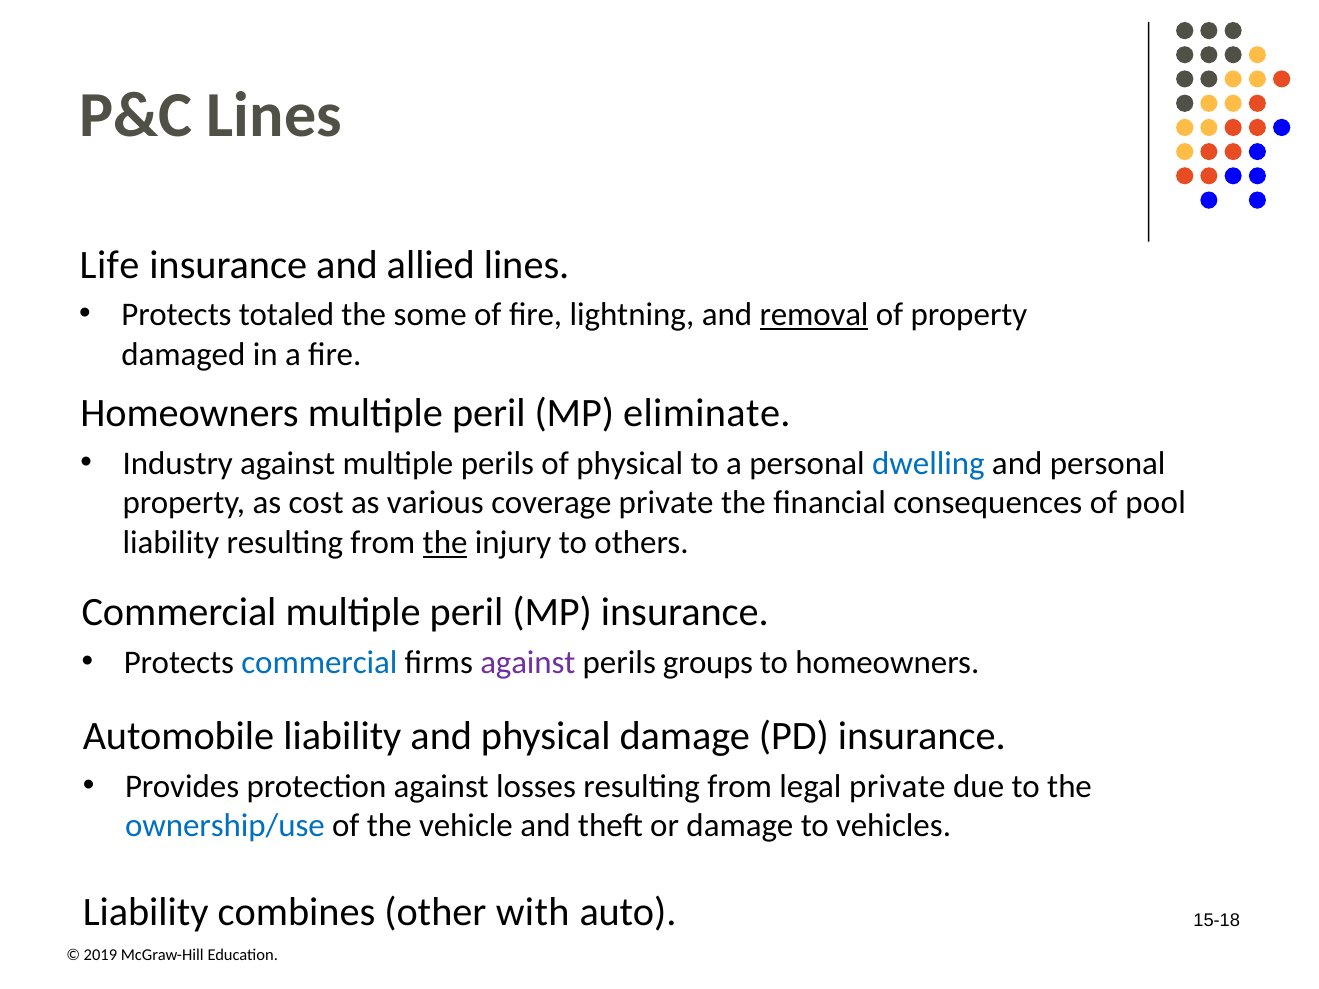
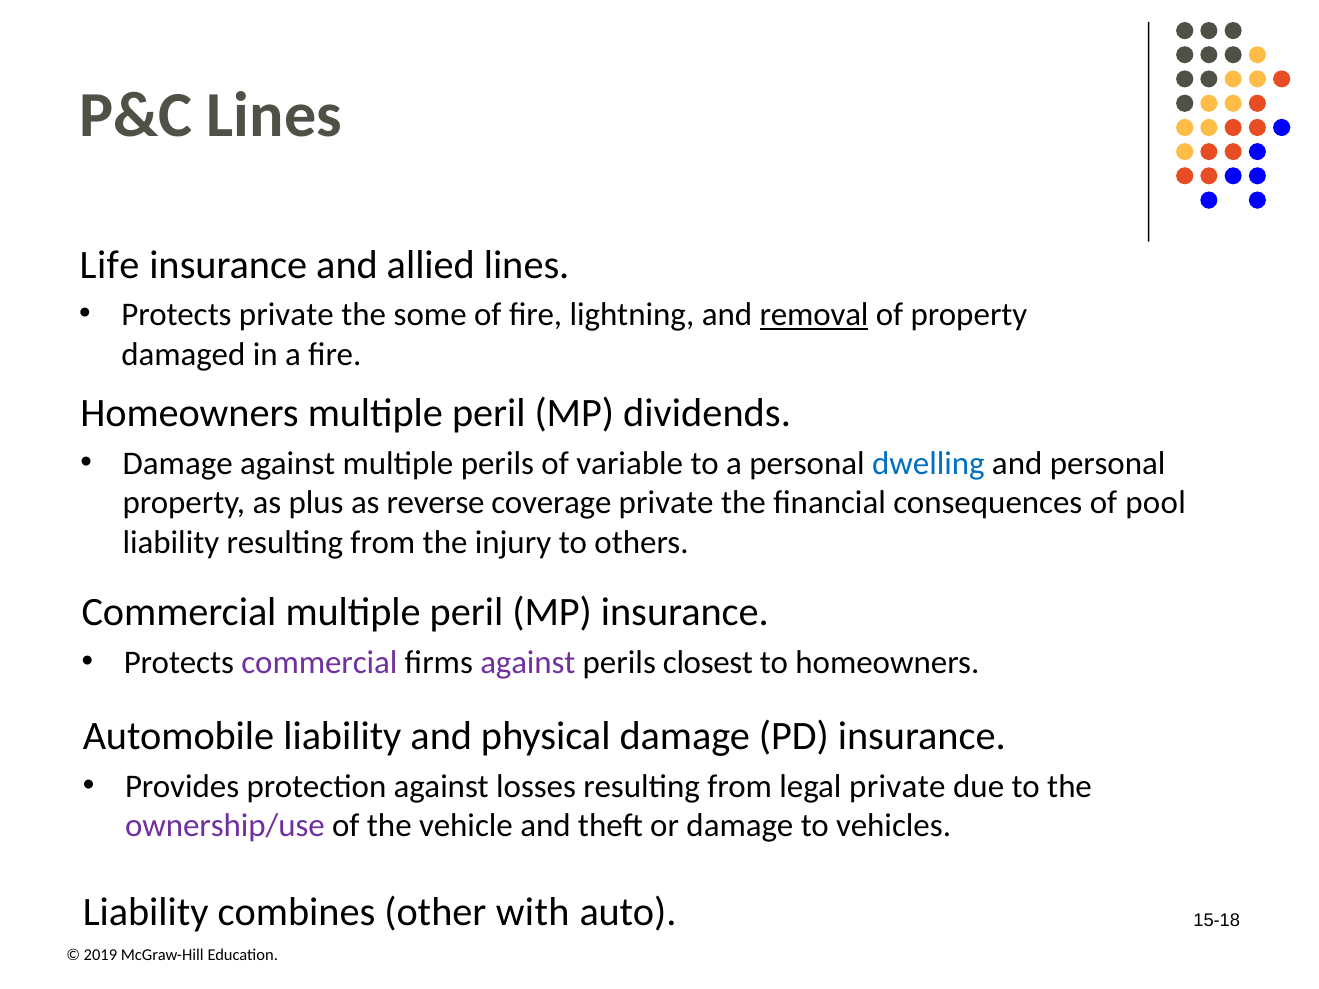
Protects totaled: totaled -> private
eliminate: eliminate -> dividends
Industry at (178, 463): Industry -> Damage
of physical: physical -> variable
cost: cost -> plus
various: various -> reverse
the at (445, 542) underline: present -> none
commercial at (319, 663) colour: blue -> purple
groups: groups -> closest
ownership/use colour: blue -> purple
